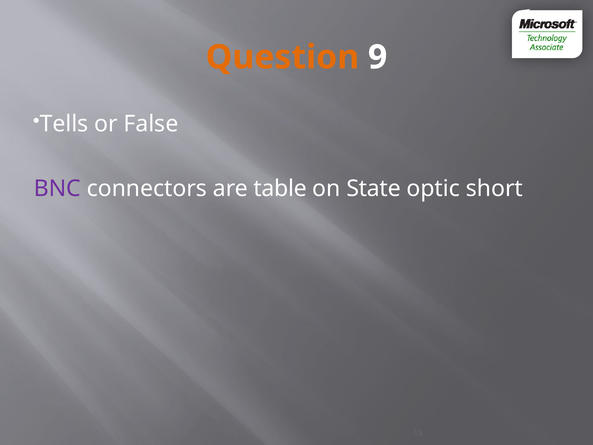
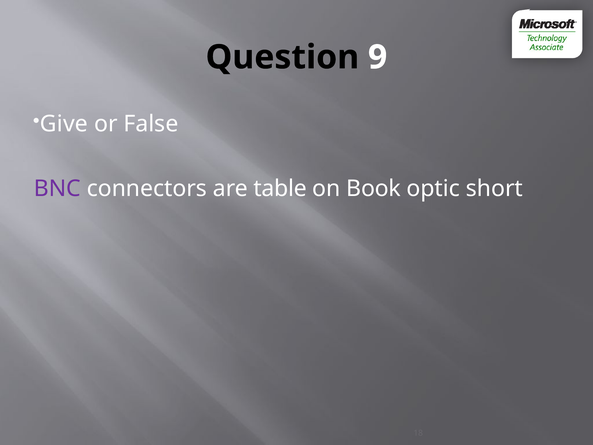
Question colour: orange -> black
Tells: Tells -> Give
State: State -> Book
